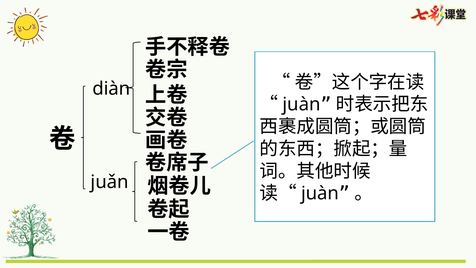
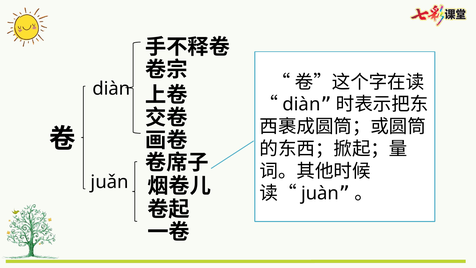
juàn at (301, 104): juàn -> diàn
